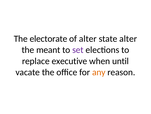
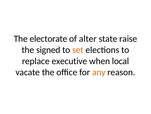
state alter: alter -> raise
meant: meant -> signed
set colour: purple -> orange
until: until -> local
